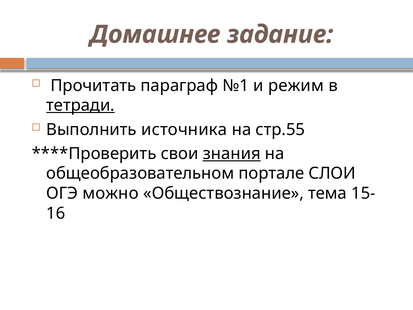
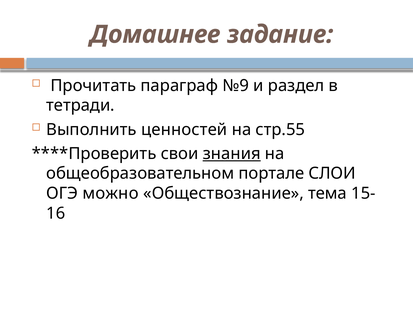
№1: №1 -> №9
режим: режим -> раздел
тетради underline: present -> none
источника: источника -> ценностей
